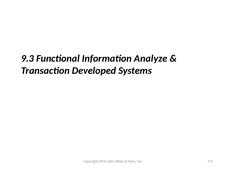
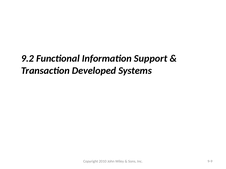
9.3: 9.3 -> 9.2
Analyze: Analyze -> Support
